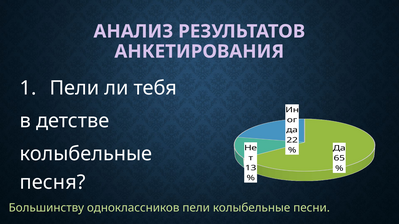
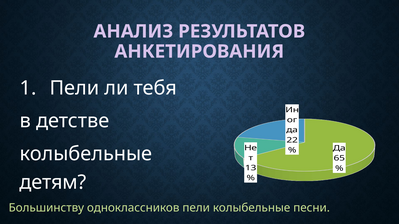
песня: песня -> детям
